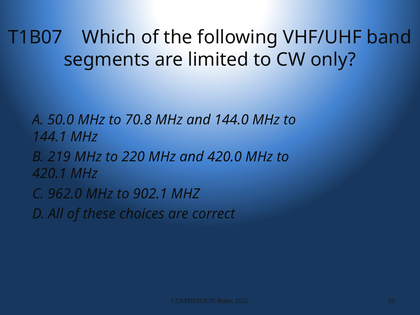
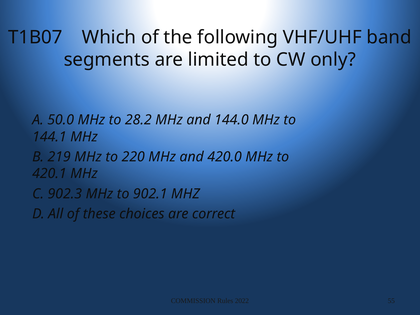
70.8: 70.8 -> 28.2
962.0: 962.0 -> 902.3
